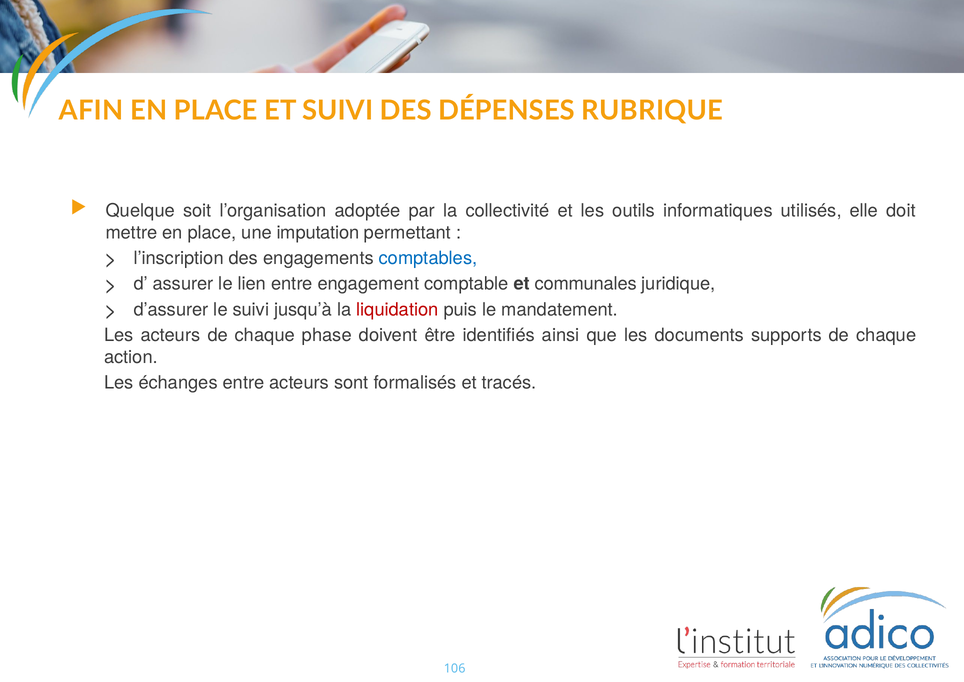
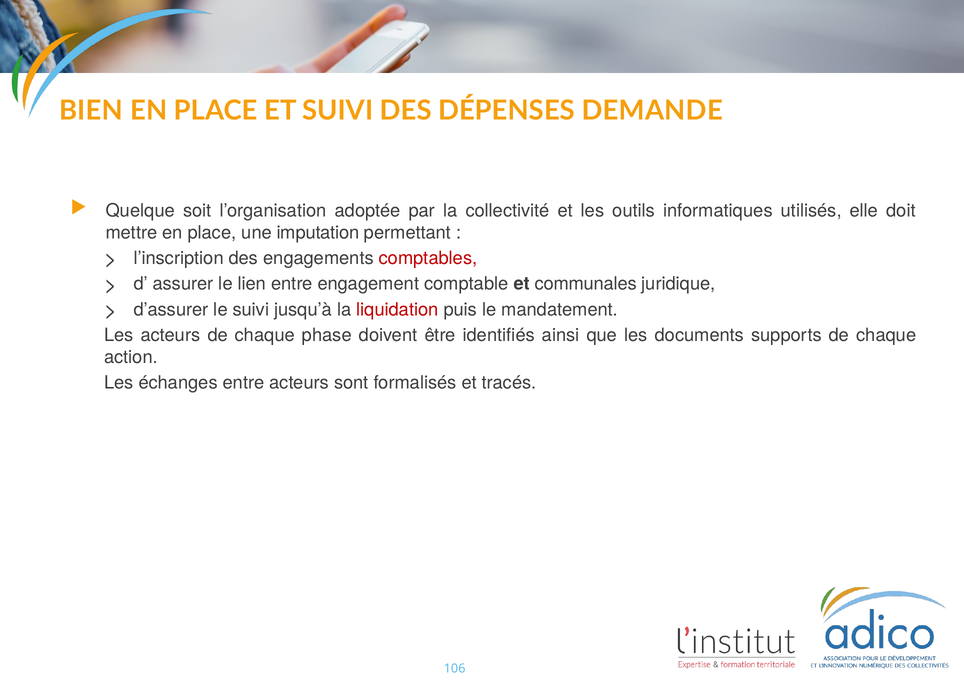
AFIN: AFIN -> BIEN
RUBRIQUE: RUBRIQUE -> DEMANDE
comptables colour: blue -> red
